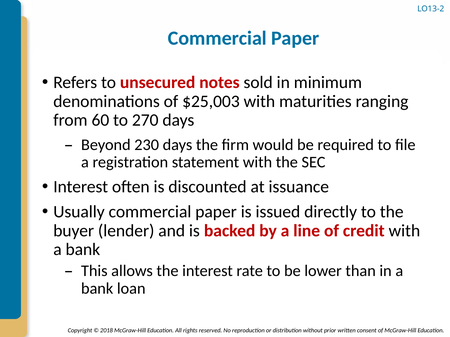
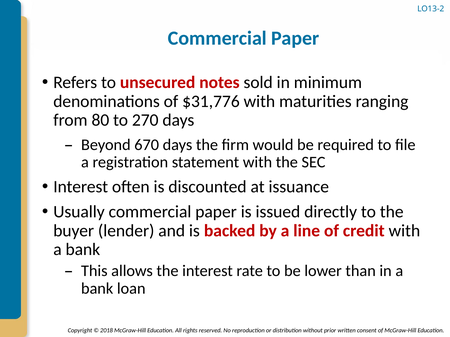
$25,003: $25,003 -> $31,776
60: 60 -> 80
230: 230 -> 670
